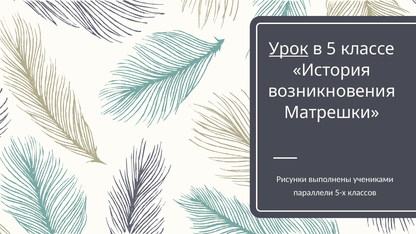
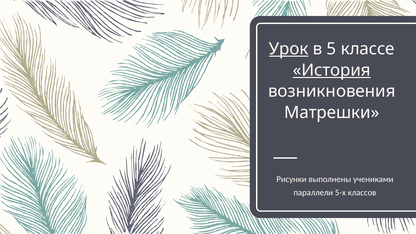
История underline: none -> present
